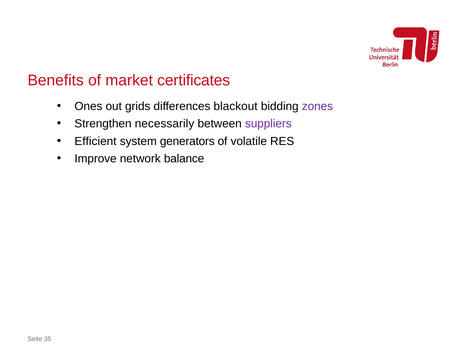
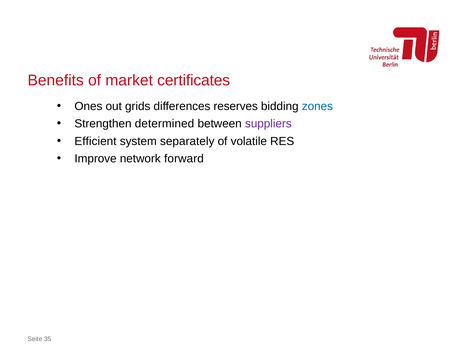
blackout: blackout -> reserves
zones colour: purple -> blue
necessarily: necessarily -> determined
generators: generators -> separately
balance: balance -> forward
